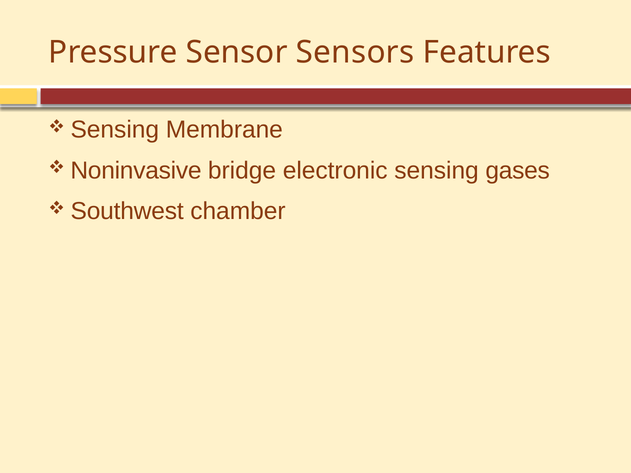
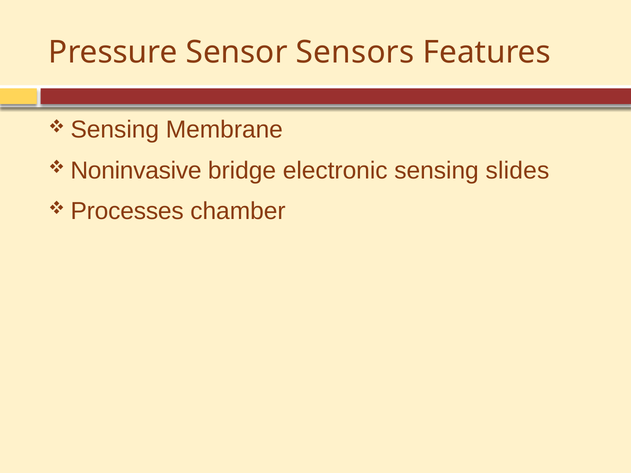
gases: gases -> slides
Southwest: Southwest -> Processes
